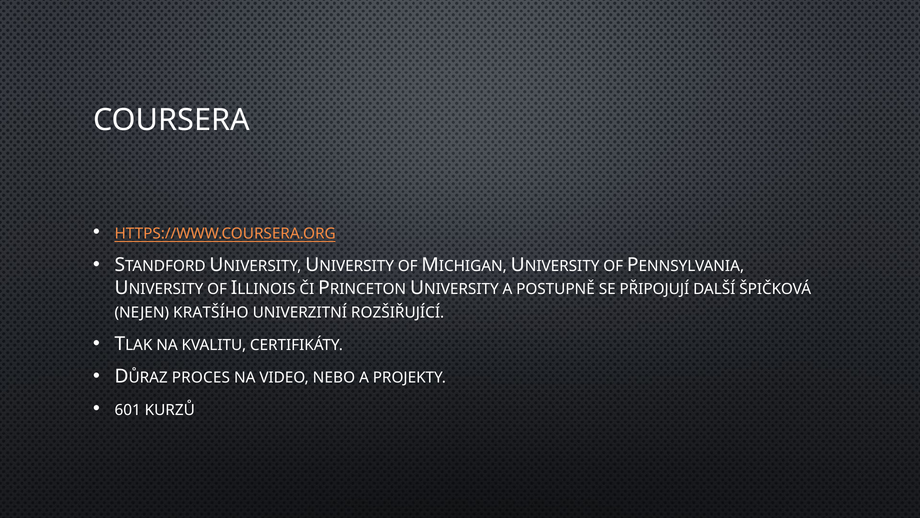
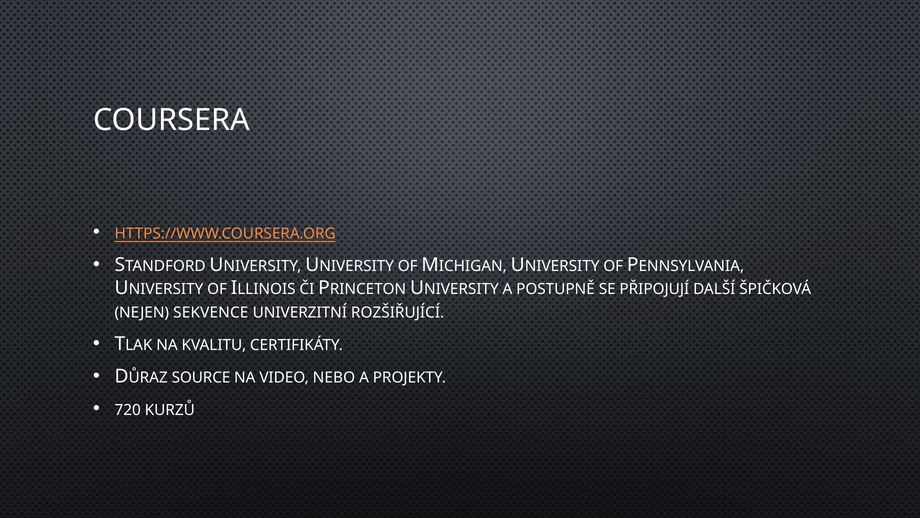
KRATŠÍHO: KRATŠÍHO -> SEKVENCE
PROCES: PROCES -> SOURCE
601: 601 -> 720
